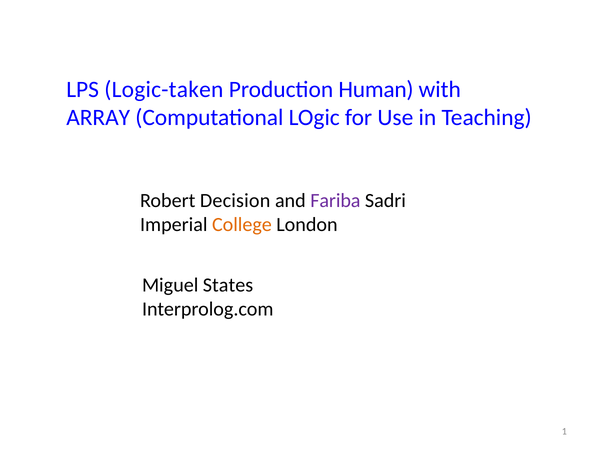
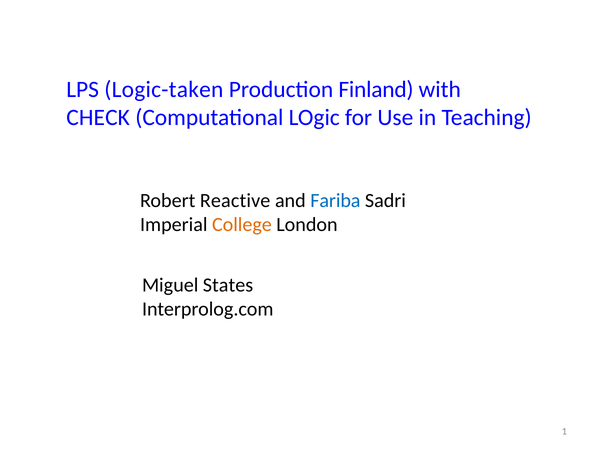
Human: Human -> Finland
ARRAY: ARRAY -> CHECK
Decision: Decision -> Reactive
Fariba colour: purple -> blue
